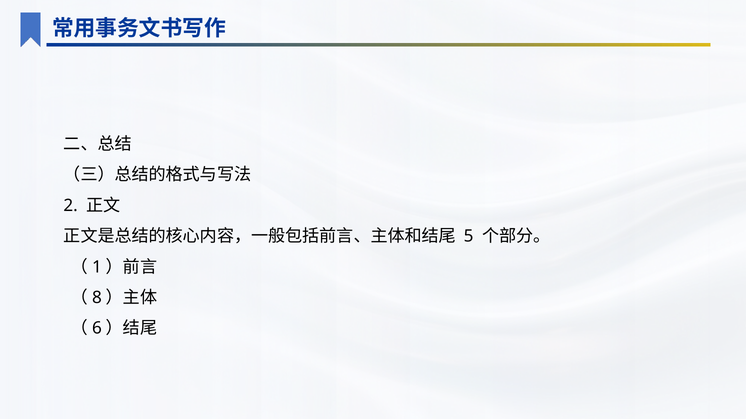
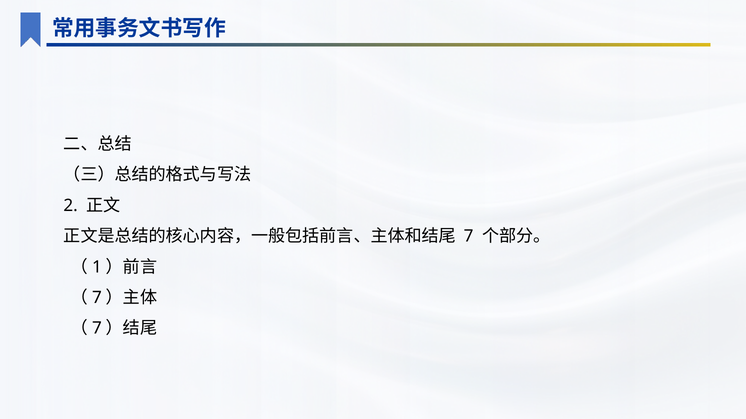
5 at (469, 237): 5 -> 7
8 at (97, 298): 8 -> 7
6 at (97, 329): 6 -> 7
